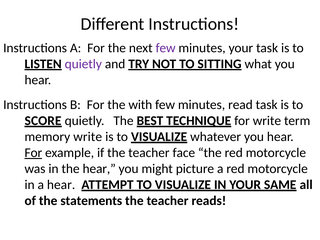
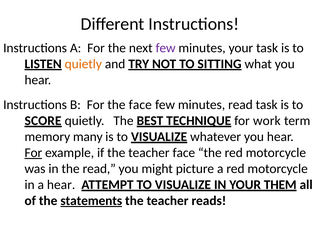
quietly at (83, 64) colour: purple -> orange
the with: with -> face
for write: write -> work
memory write: write -> many
the hear: hear -> read
SAME: SAME -> THEM
statements underline: none -> present
